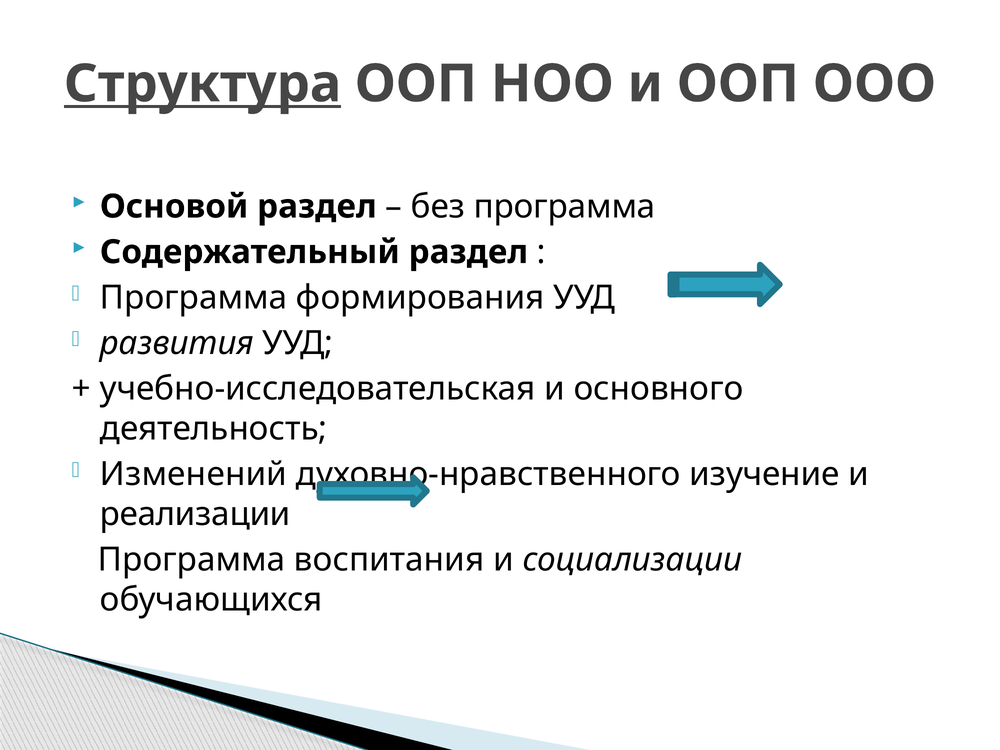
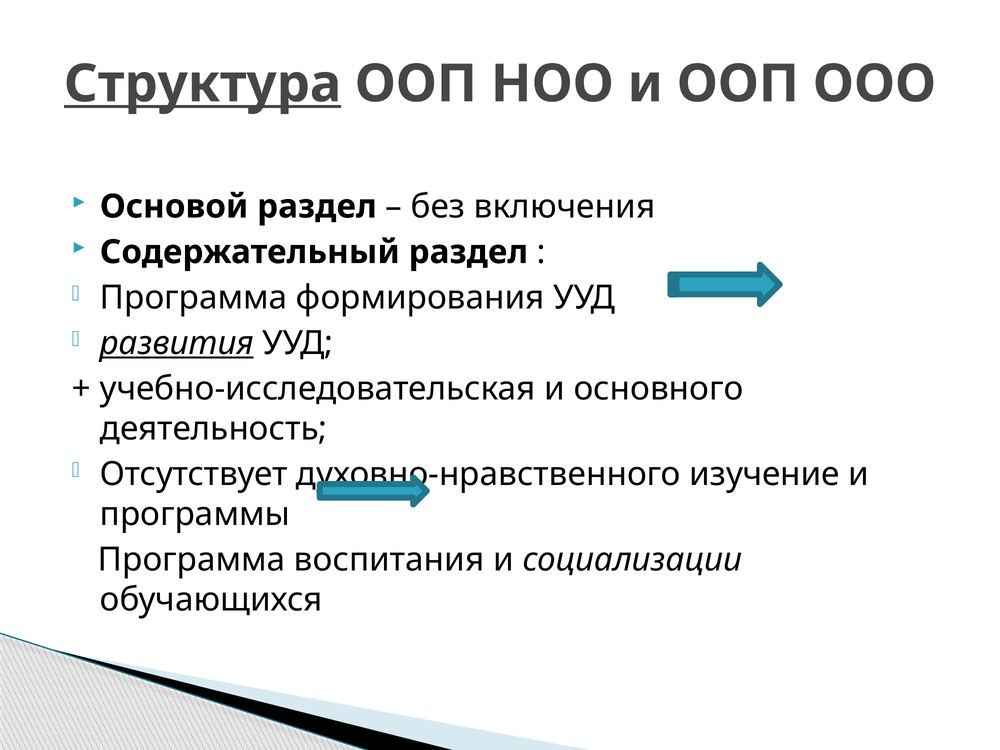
без программа: программа -> включения
развития underline: none -> present
Изменений: Изменений -> Отсутствует
реализации: реализации -> программы
